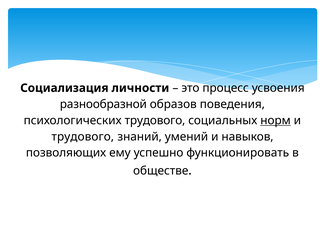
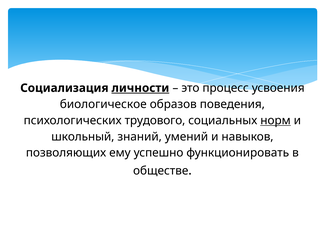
личности underline: none -> present
разнообразной: разнообразной -> биологическое
трудового at (83, 137): трудового -> школьный
